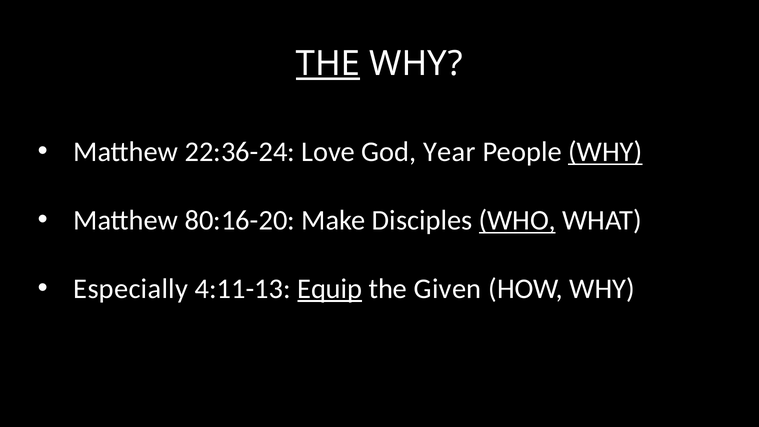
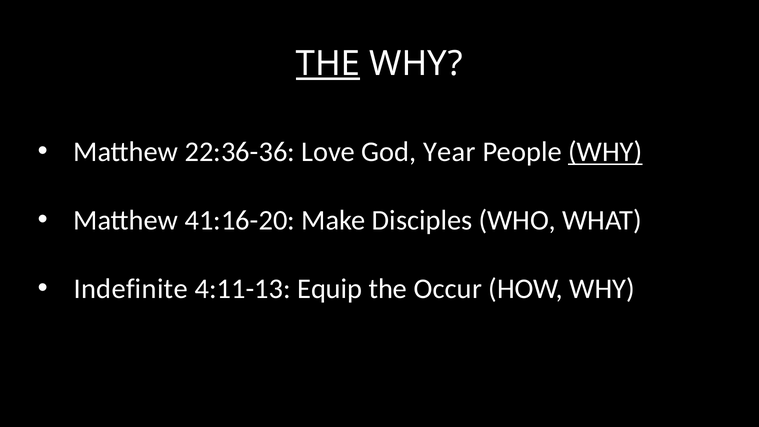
22:36-24: 22:36-24 -> 22:36-36
80:16-20: 80:16-20 -> 41:16-20
WHO underline: present -> none
Especially: Especially -> Indefinite
Equip underline: present -> none
Given: Given -> Occur
